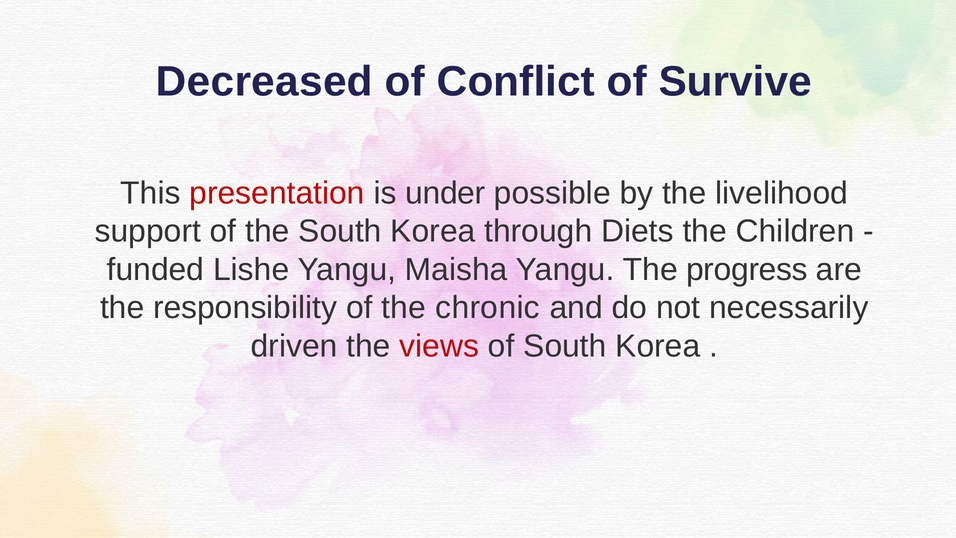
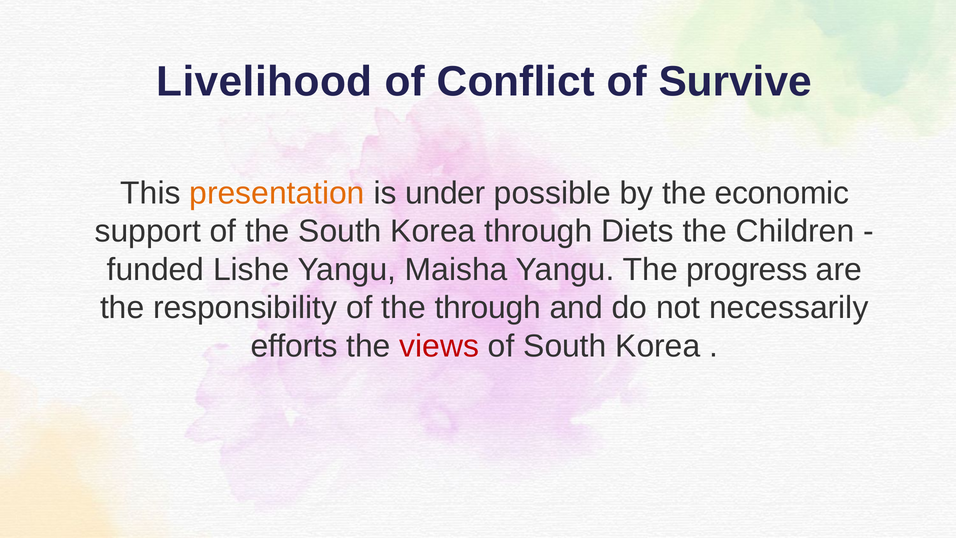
Decreased: Decreased -> Livelihood
presentation colour: red -> orange
livelihood: livelihood -> economic
the chronic: chronic -> through
driven: driven -> efforts
